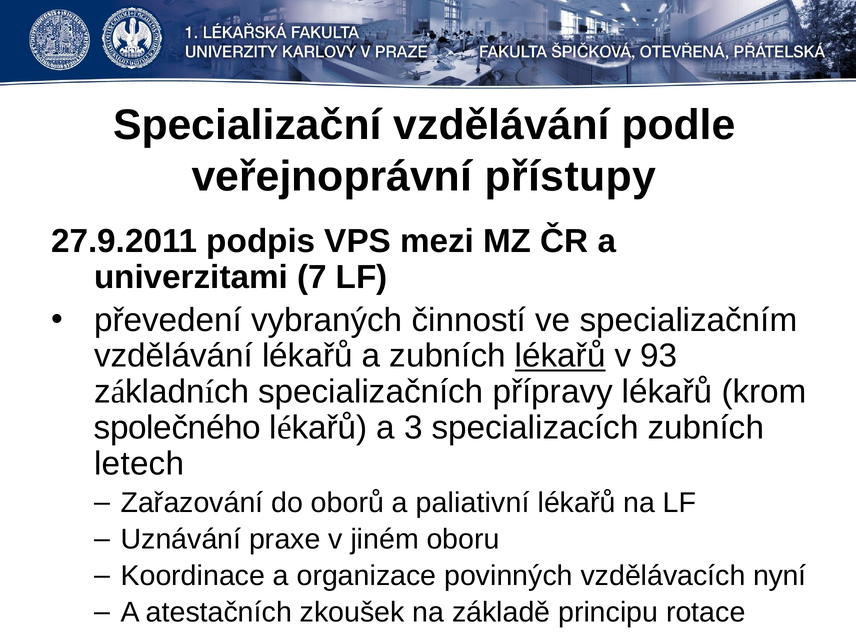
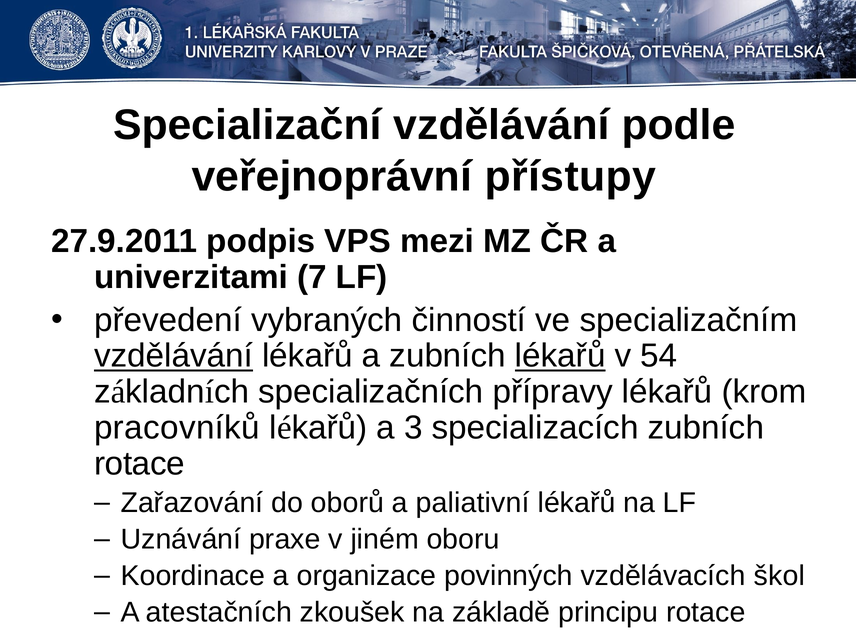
vzdělávání at (174, 356) underline: none -> present
93: 93 -> 54
společného: společného -> pracovníků
letech at (139, 464): letech -> rotace
nyní: nyní -> škol
